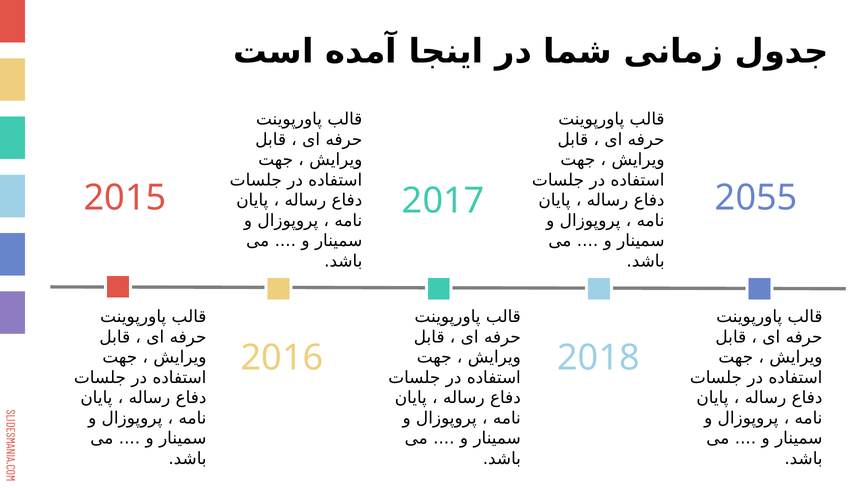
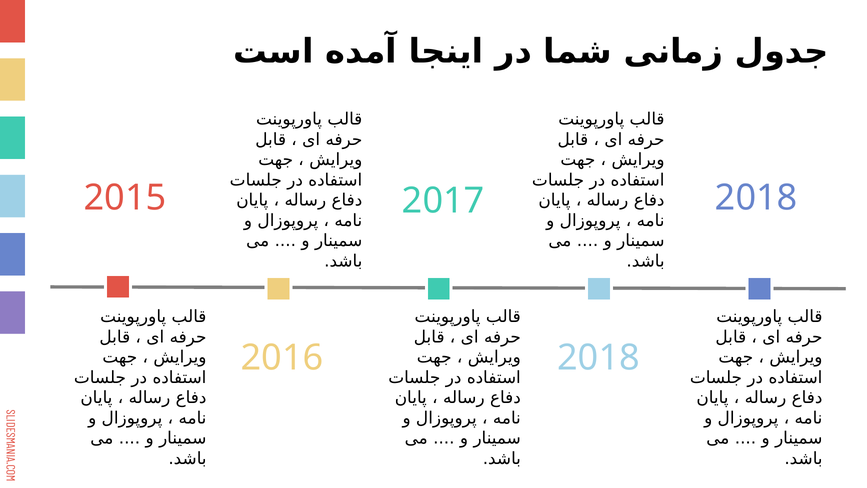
2055 at (756, 198): 2055 -> 2018
